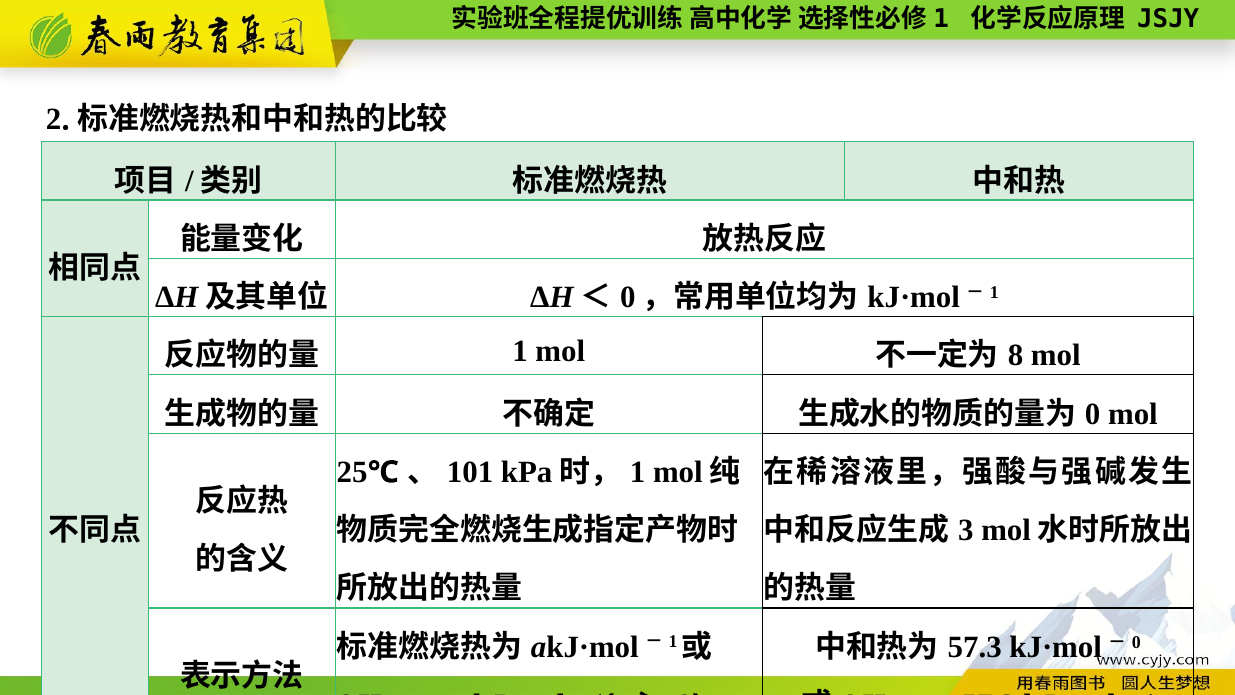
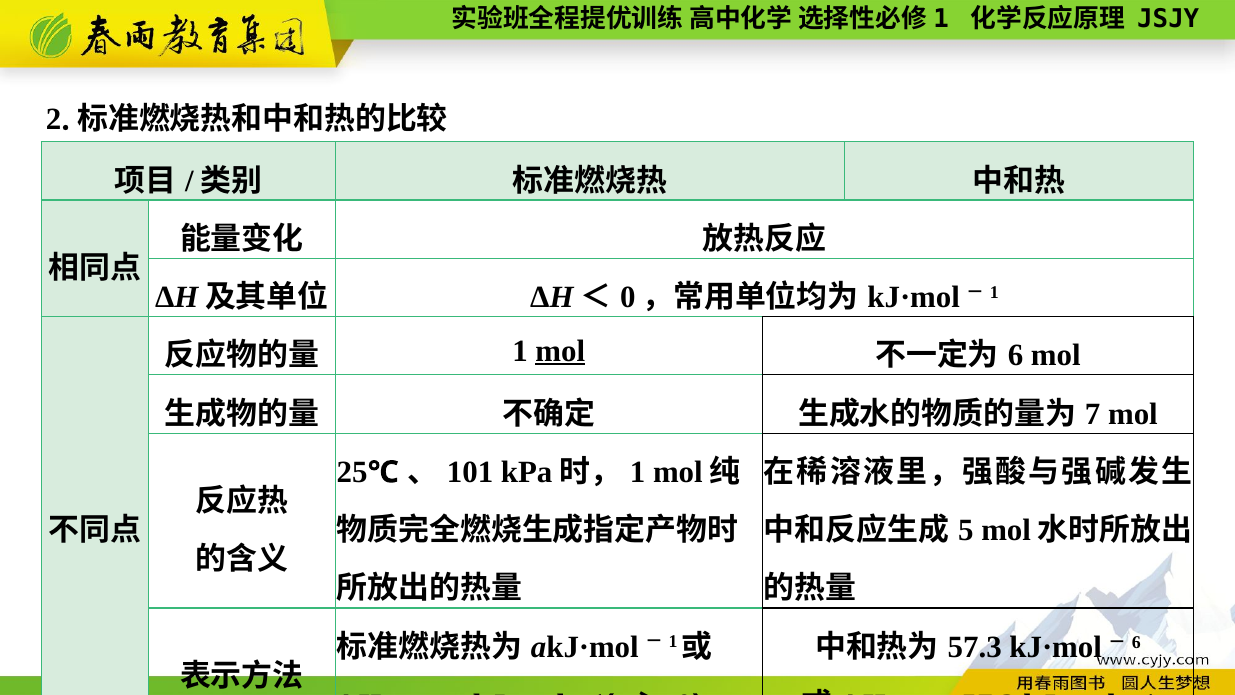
mol at (560, 351) underline: none -> present
8 at (1016, 356): 8 -> 6
0 at (1093, 414): 0 -> 7
3: 3 -> 5
0 at (1136, 642): 0 -> 6
